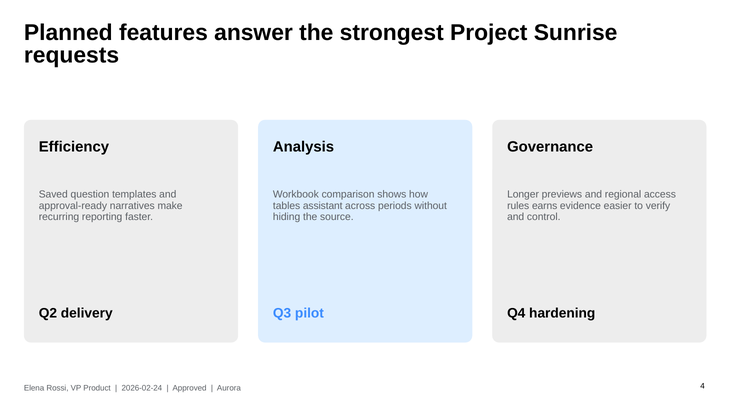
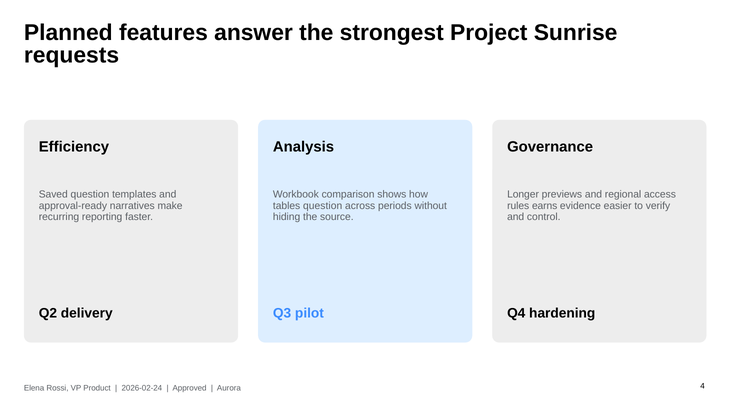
tables assistant: assistant -> question
